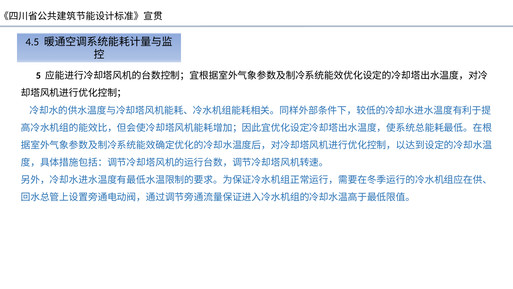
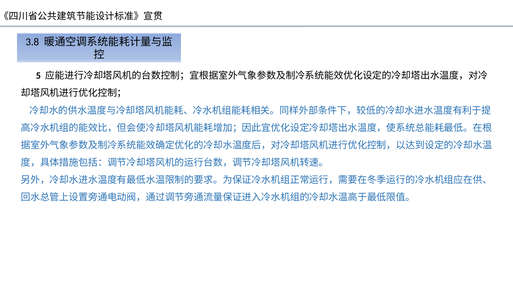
4.5: 4.5 -> 3.8
